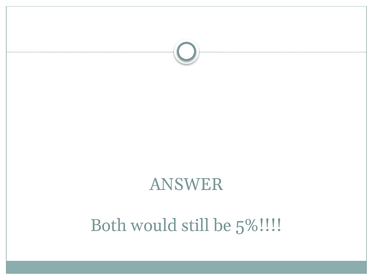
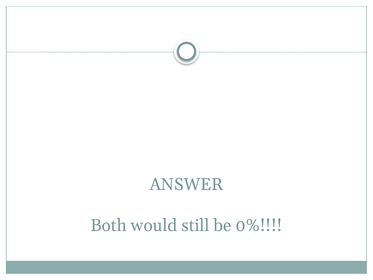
5%: 5% -> 0%
